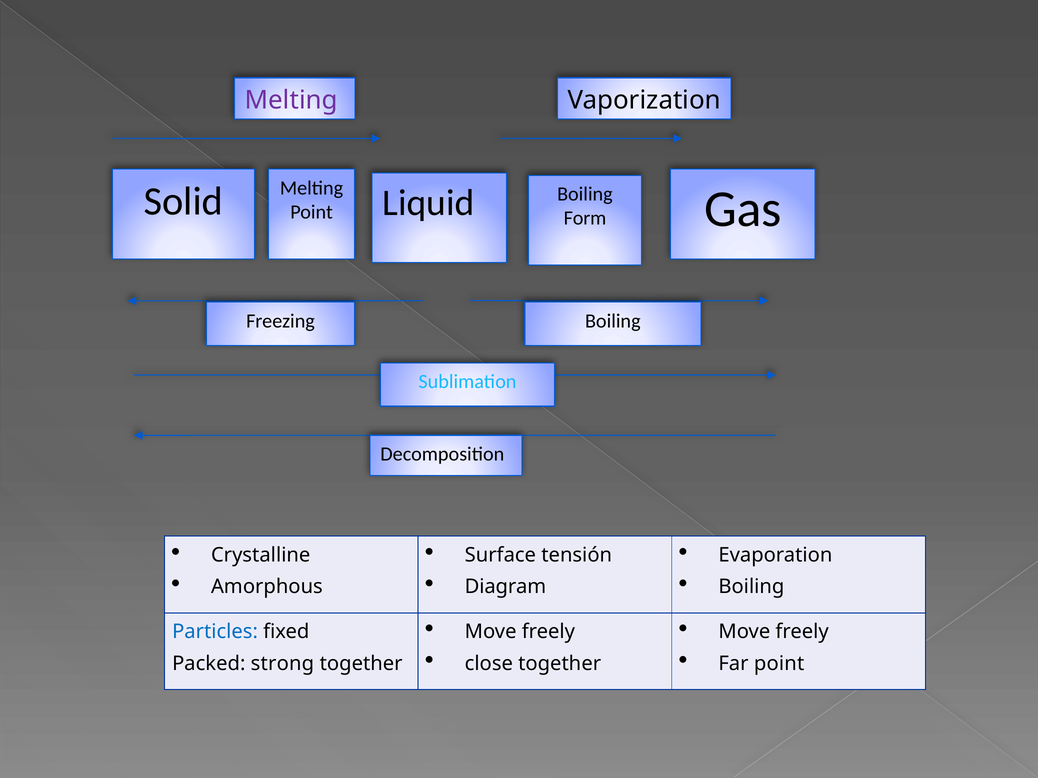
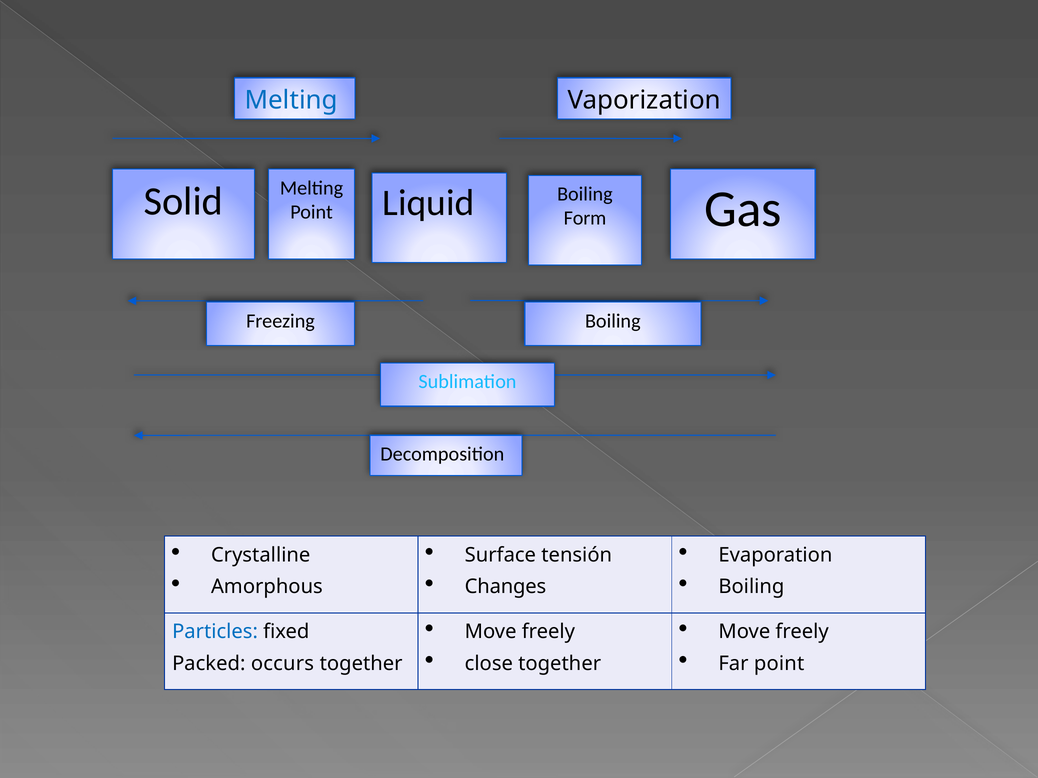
Melting at (291, 100) colour: purple -> blue
Diagram: Diagram -> Changes
strong: strong -> occurs
